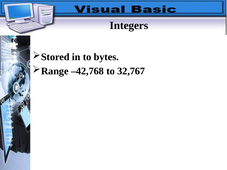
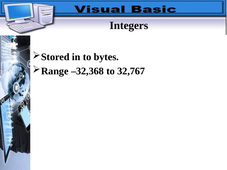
–42,768: –42,768 -> –32,368
